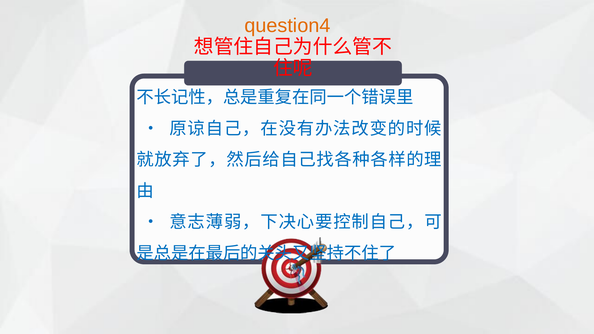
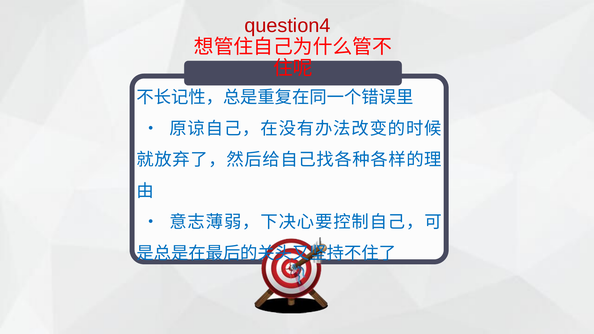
question4 colour: orange -> red
